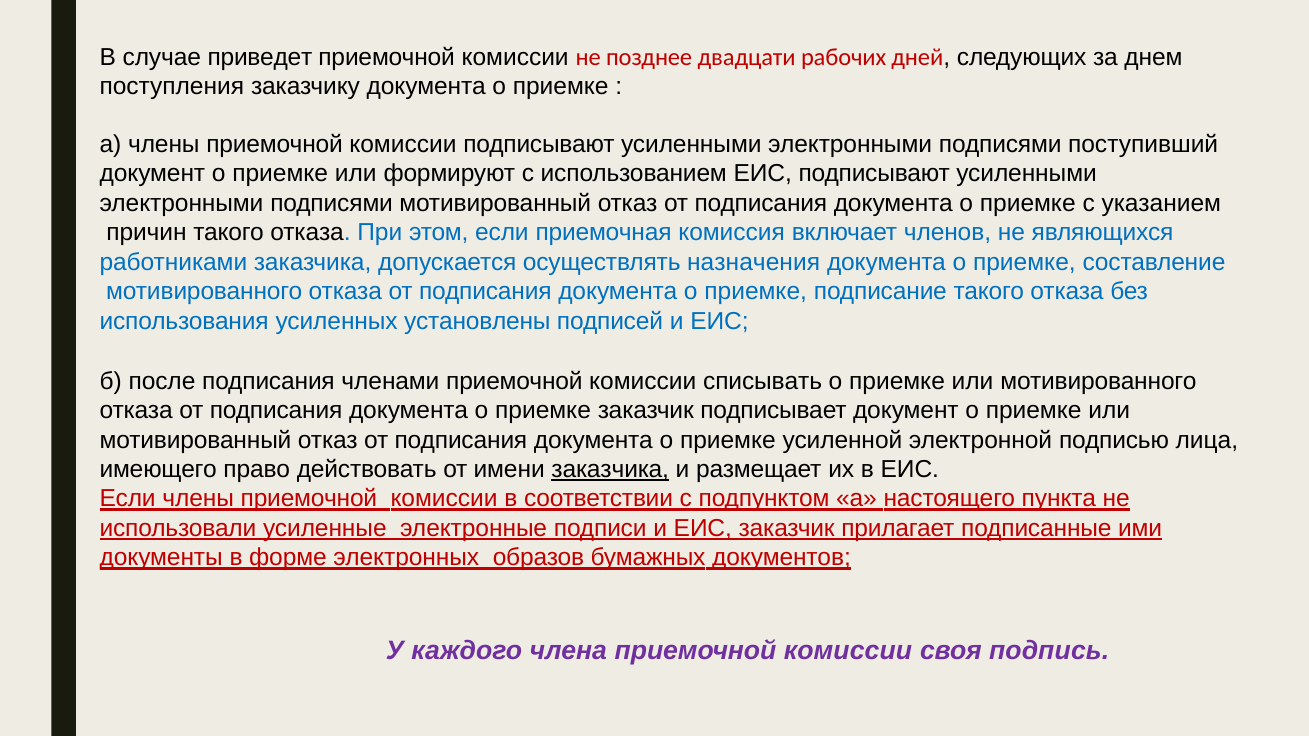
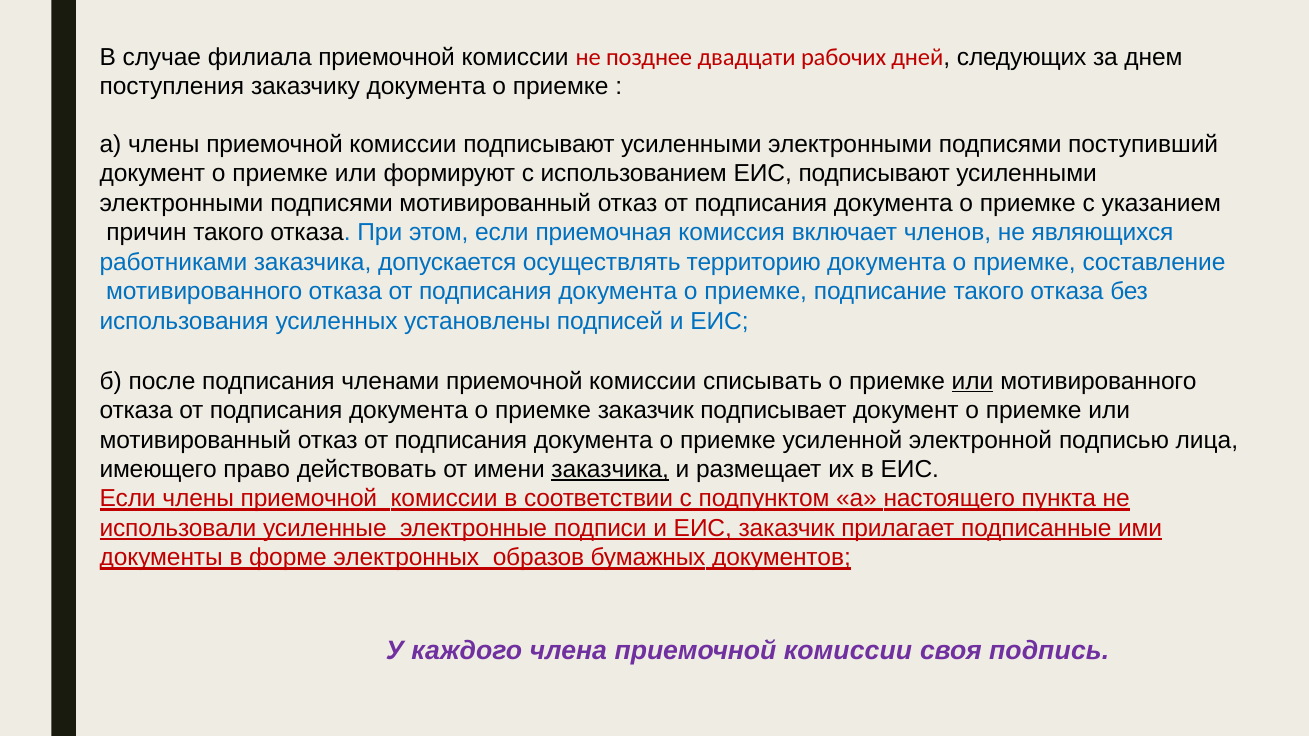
приведет: приведет -> филиала
назначения: назначения -> территорию
или at (973, 381) underline: none -> present
